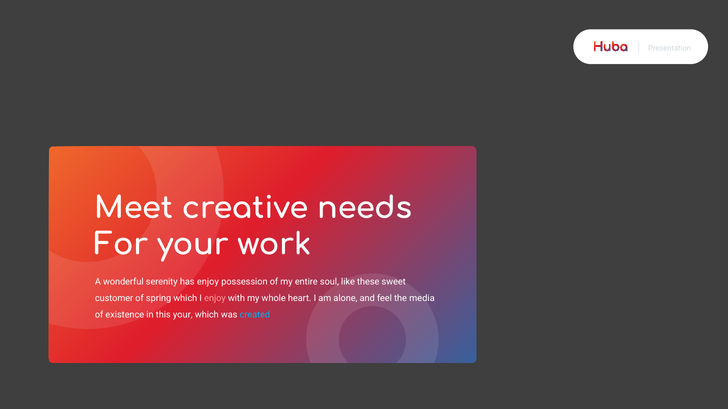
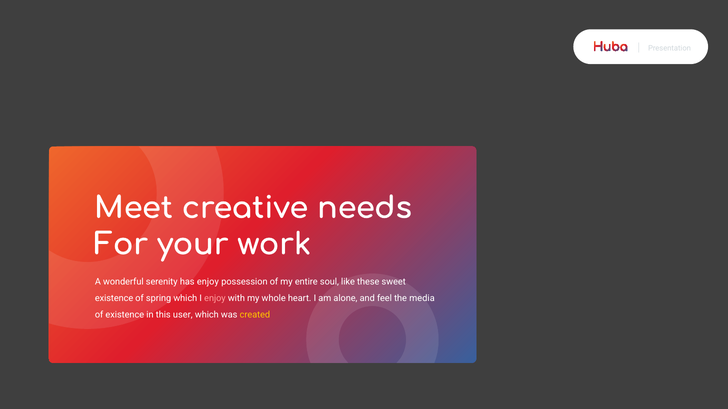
customer at (114, 299): customer -> existence
this your: your -> user
created colour: light blue -> yellow
